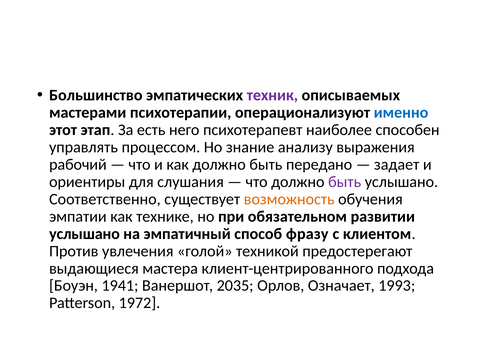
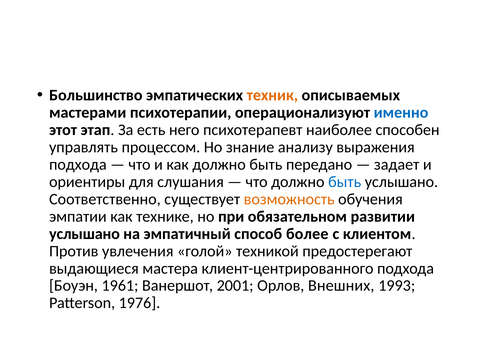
техник colour: purple -> orange
рабочий at (78, 165): рабочий -> подхода
быть at (345, 182) colour: purple -> blue
фразу: фразу -> более
1941: 1941 -> 1961
2035: 2035 -> 2001
Означает: Означает -> Внешних
1972: 1972 -> 1976
